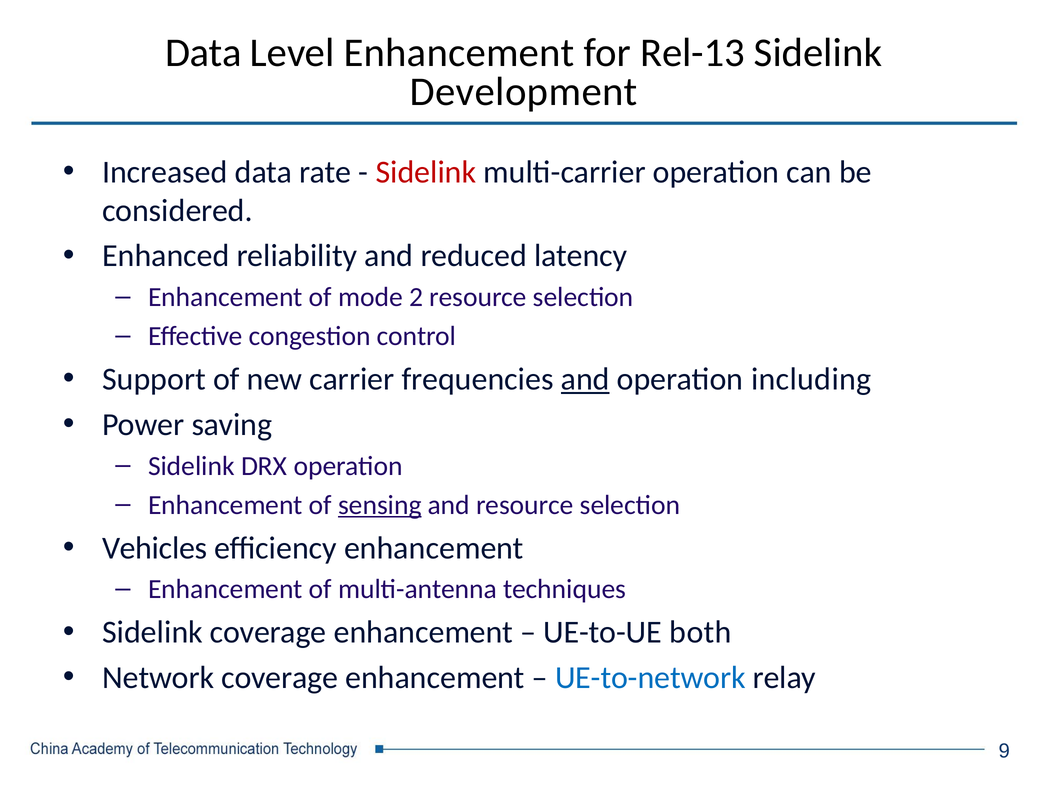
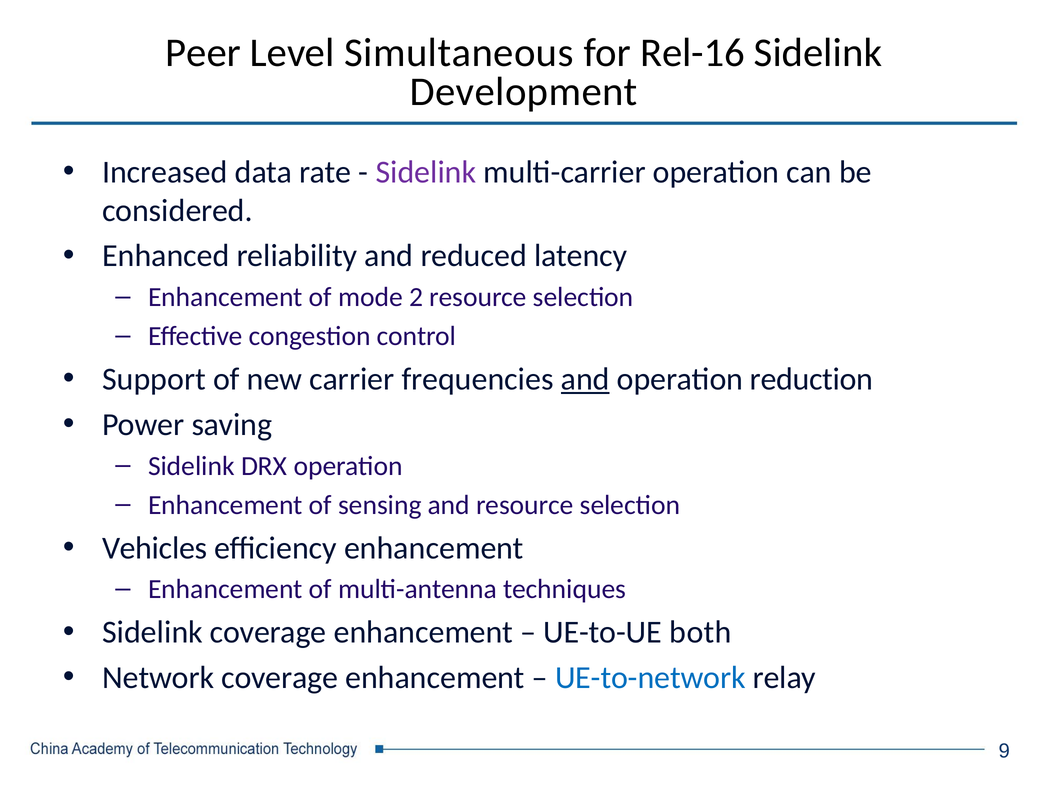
Data at (203, 53): Data -> Peer
Level Enhancement: Enhancement -> Simultaneous
Rel-13: Rel-13 -> Rel-16
Sidelink at (426, 172) colour: red -> purple
including: including -> reduction
sensing underline: present -> none
